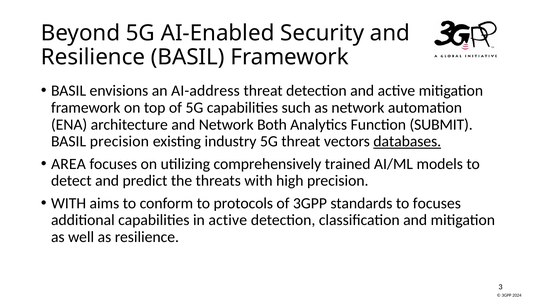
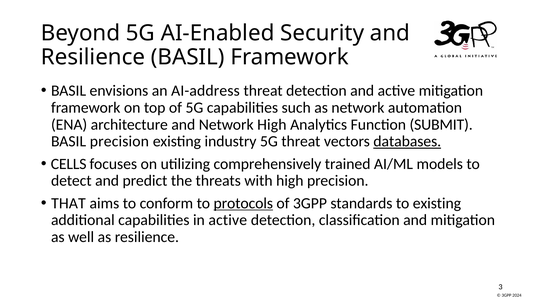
Network Both: Both -> High
AREA: AREA -> CELLS
WITH at (69, 203): WITH -> THAT
protocols underline: none -> present
to focuses: focuses -> existing
